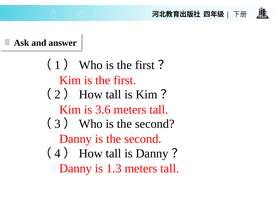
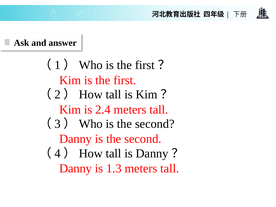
3.6: 3.6 -> 2.4
